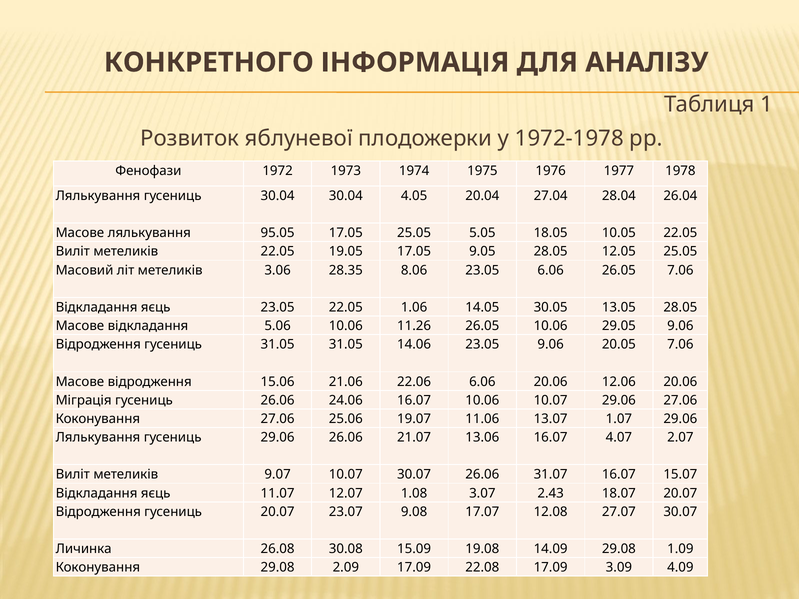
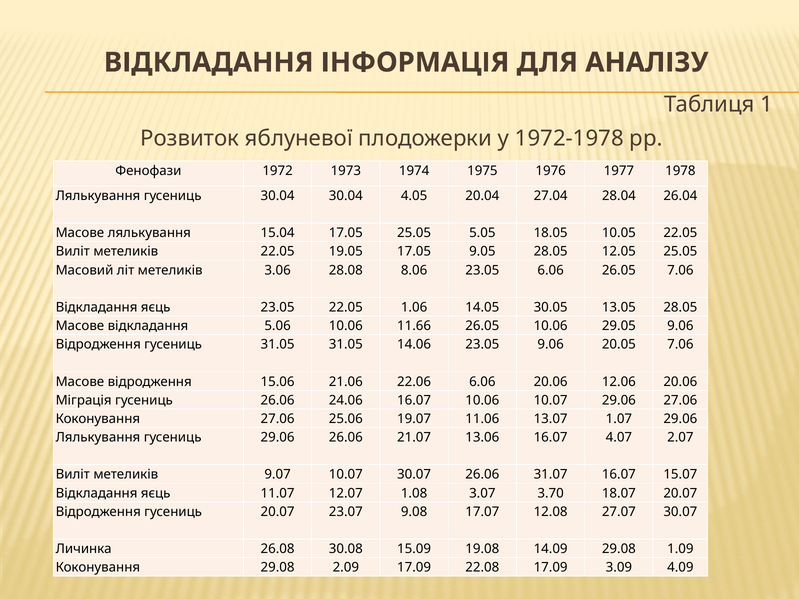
КОНКРЕТНОГО at (209, 62): КОНКРЕТНОГО -> ВІДКЛАДАННЯ
95.05: 95.05 -> 15.04
28.35: 28.35 -> 28.08
11.26: 11.26 -> 11.66
2.43: 2.43 -> 3.70
